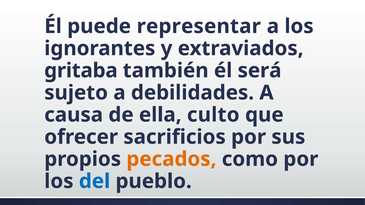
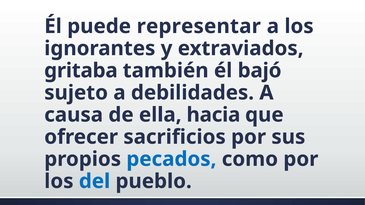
será: será -> bajó
culto: culto -> hacia
pecados colour: orange -> blue
